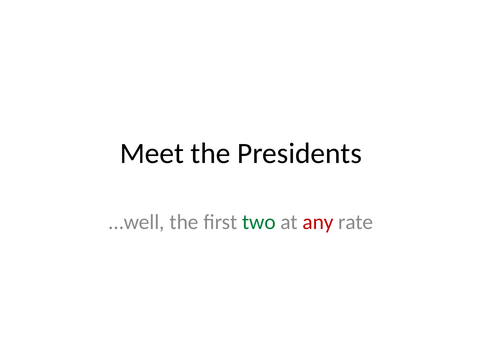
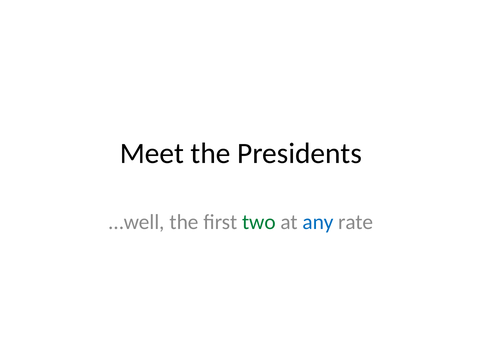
any colour: red -> blue
